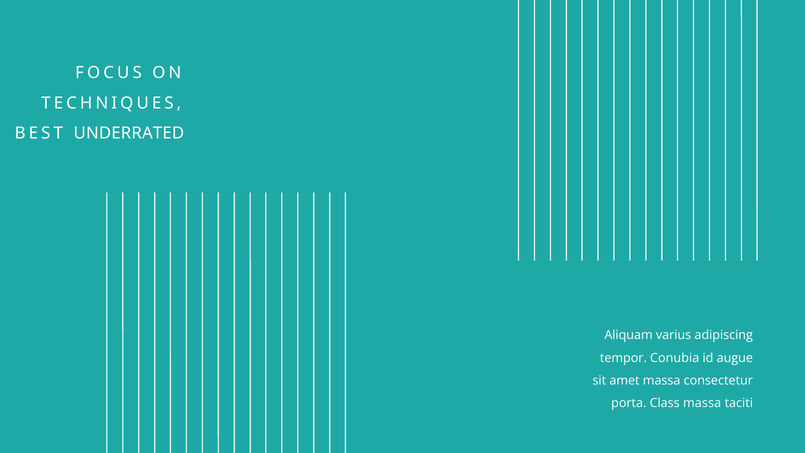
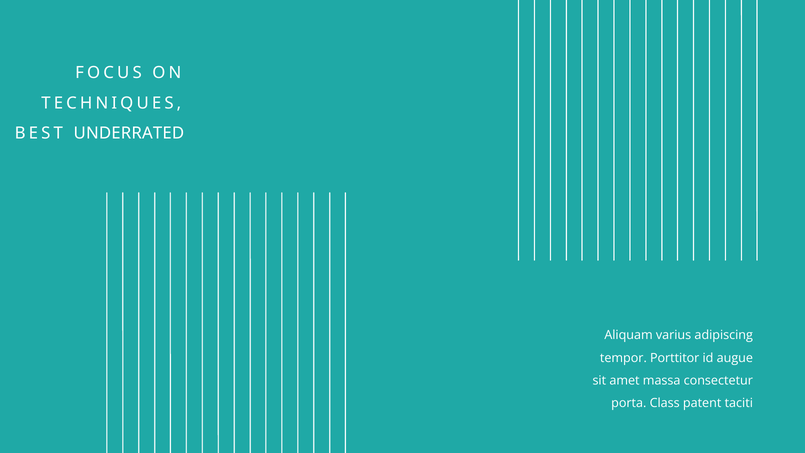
Conubia: Conubia -> Porttitor
Class massa: massa -> patent
